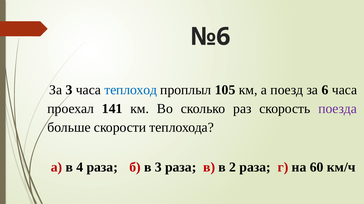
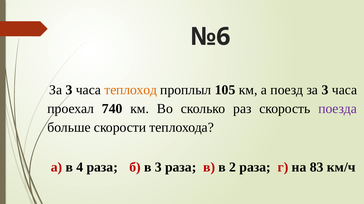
теплоход colour: blue -> orange
поезд за 6: 6 -> 3
141: 141 -> 740
60: 60 -> 83
